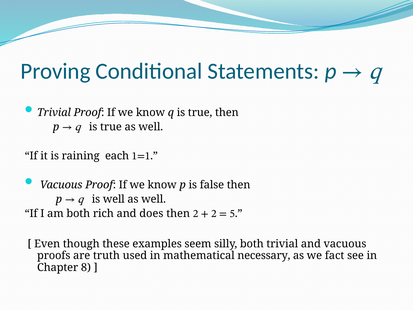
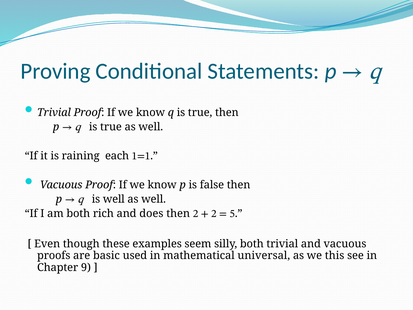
truth: truth -> basic
necessary: necessary -> universal
fact: fact -> this
8: 8 -> 9
